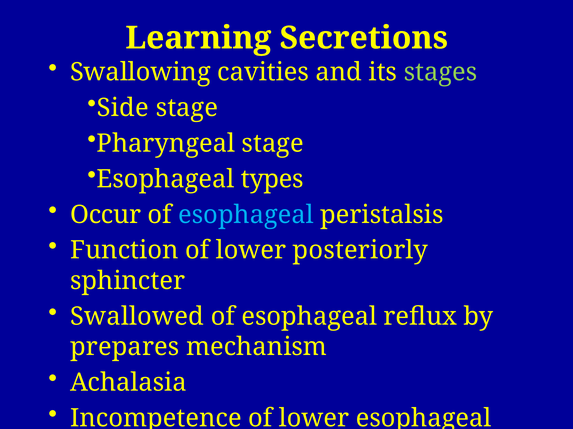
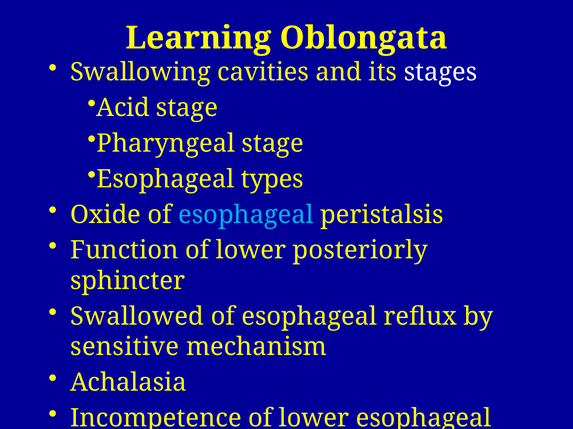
Secretions: Secretions -> Oblongata
stages colour: light green -> white
Side: Side -> Acid
Occur: Occur -> Oxide
prepares: prepares -> sensitive
